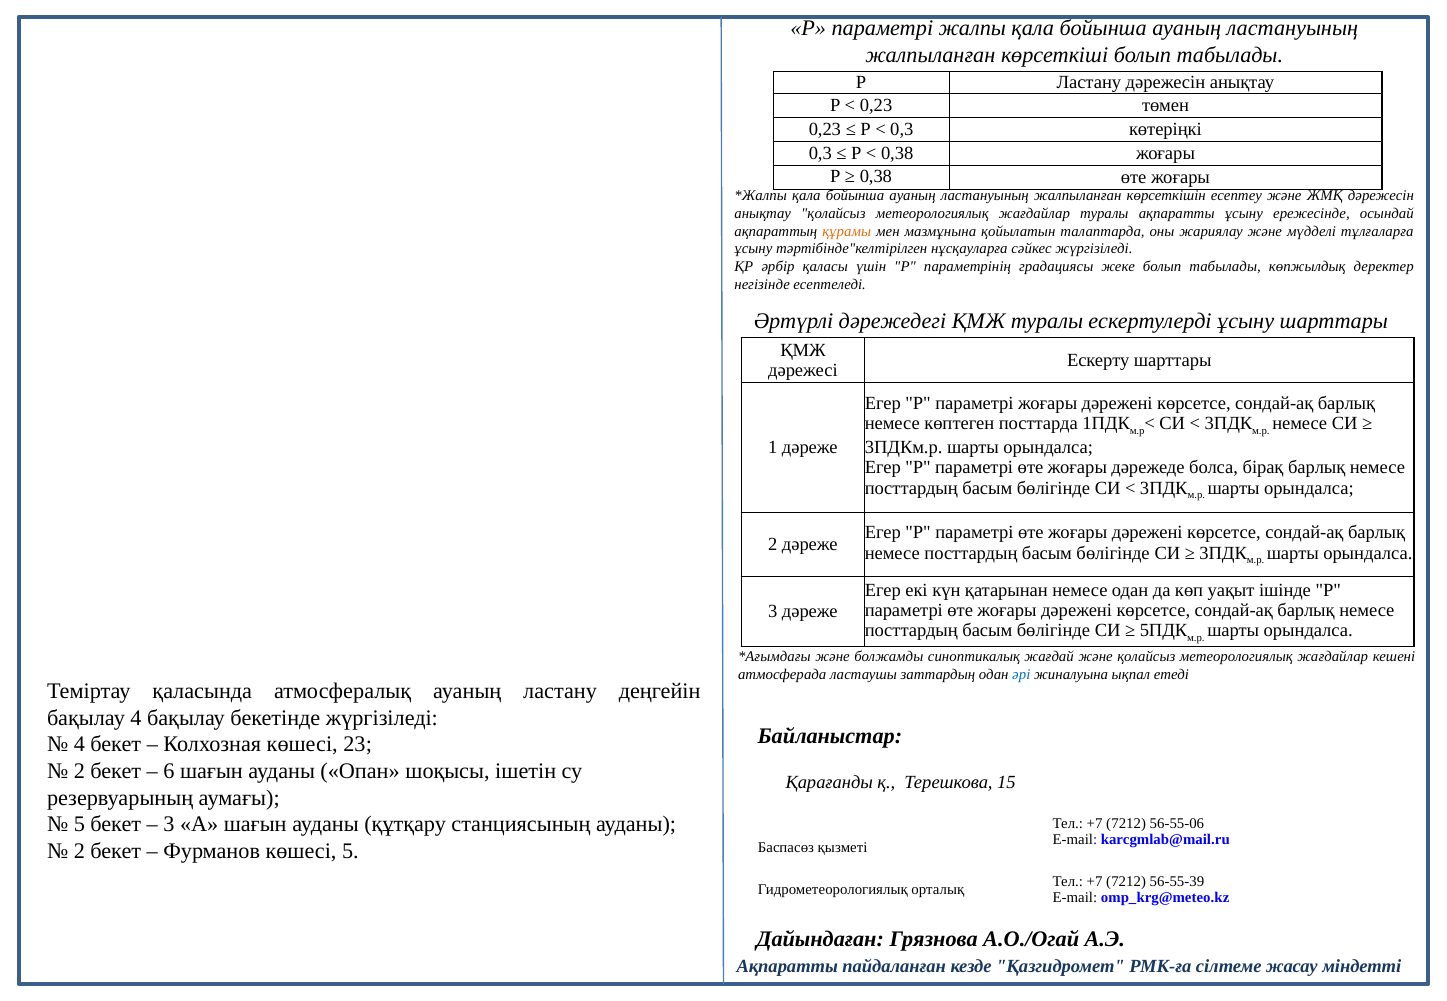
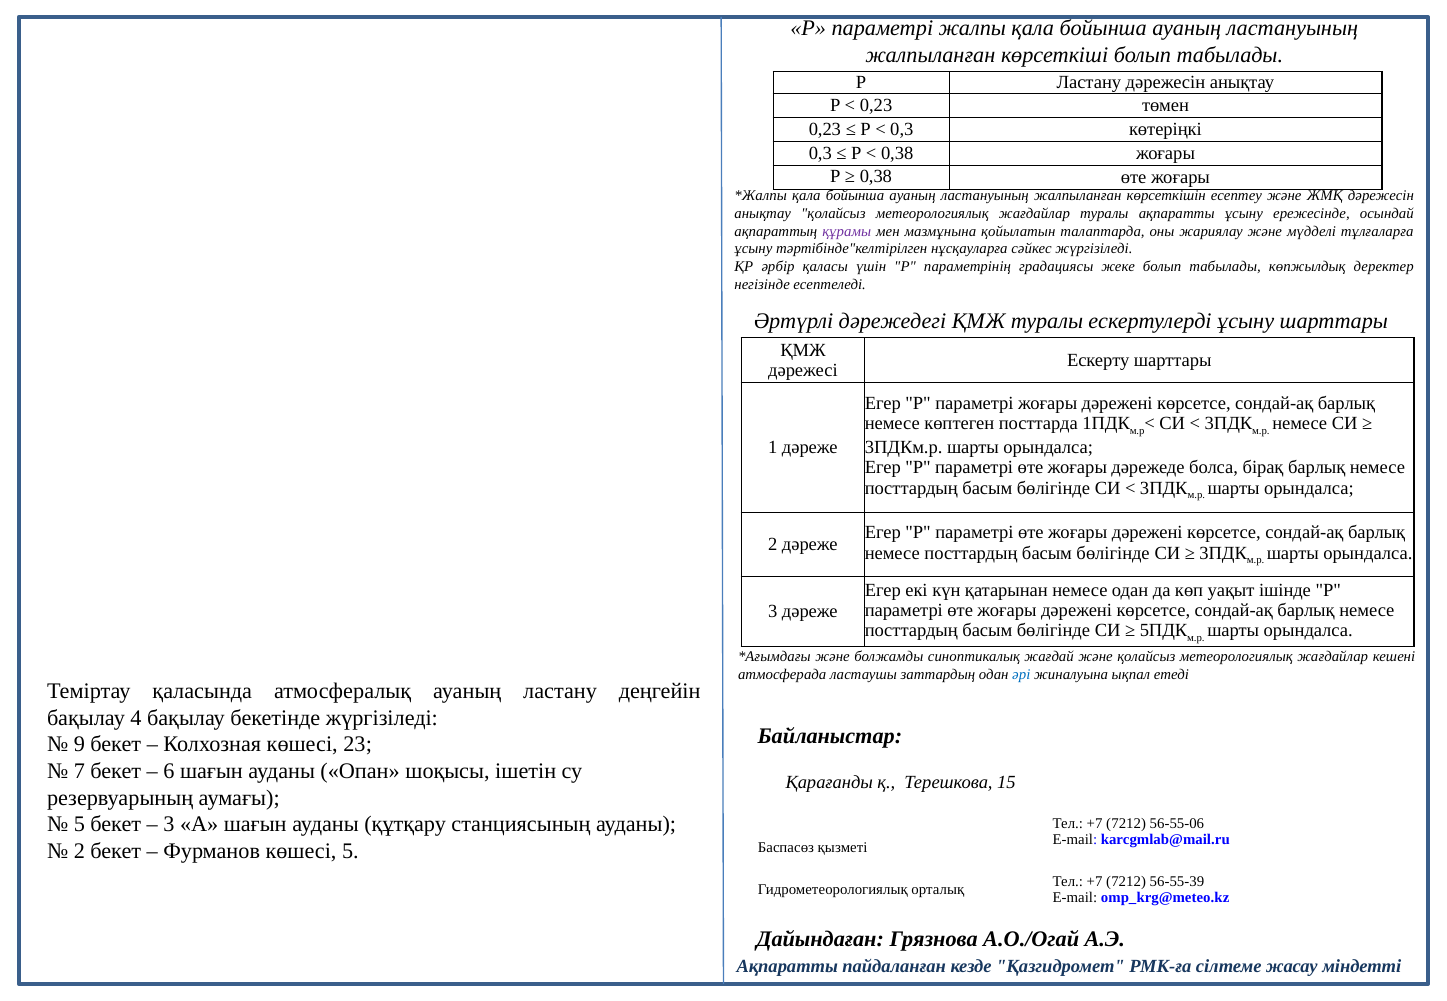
құрамы colour: orange -> purple
4 at (79, 745): 4 -> 9
2 at (79, 772): 2 -> 7
